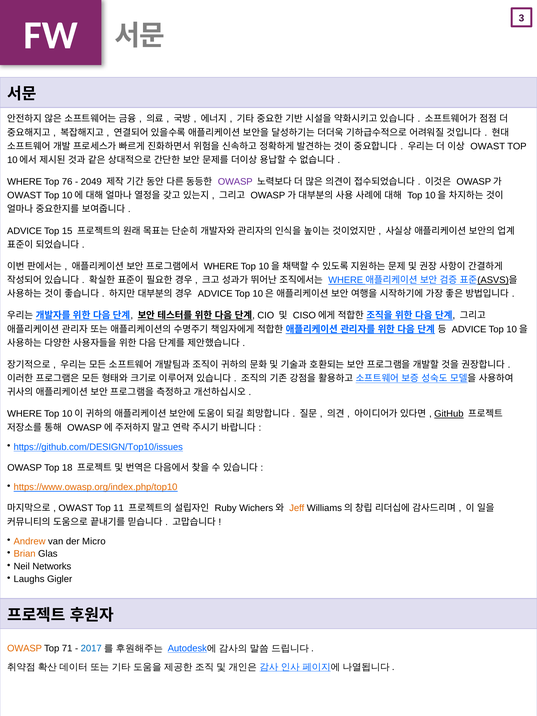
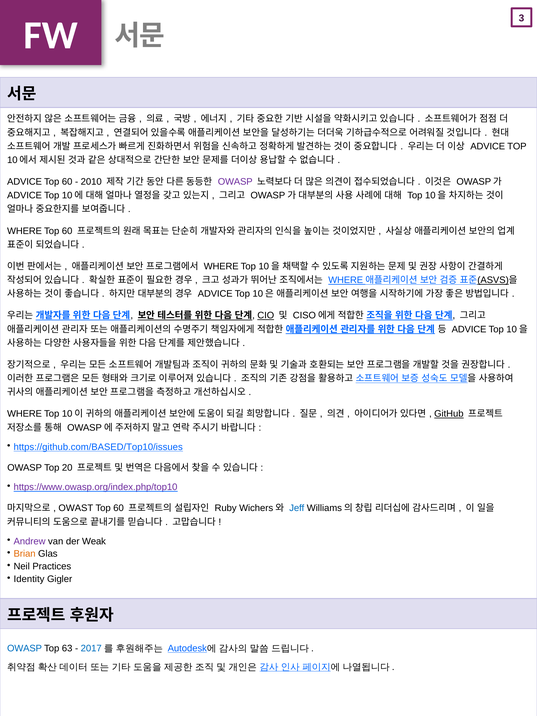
OWAST at (488, 146): OWAST -> ADVICE
WHERE at (25, 182): WHERE -> ADVICE
76 at (67, 182): 76 -> 60
2049: 2049 -> 2010
OWAST at (24, 195): OWAST -> ADVICE
ADVICE at (25, 231): ADVICE -> WHERE
15 at (67, 231): 15 -> 60
CIO underline: none -> present
https://github.com/DESIGN/Top10/issues: https://github.com/DESIGN/Top10/issues -> https://github.com/BASED/Top10/issues
18: 18 -> 20
https://www.owasp.org/index.php/top10 colour: orange -> purple
11 at (119, 508): 11 -> 60
Jeff colour: orange -> blue
Andrew colour: orange -> purple
Micro: Micro -> Weak
Networks: Networks -> Practices
Laughs: Laughs -> Identity
OWASP at (25, 648) colour: orange -> blue
71: 71 -> 63
